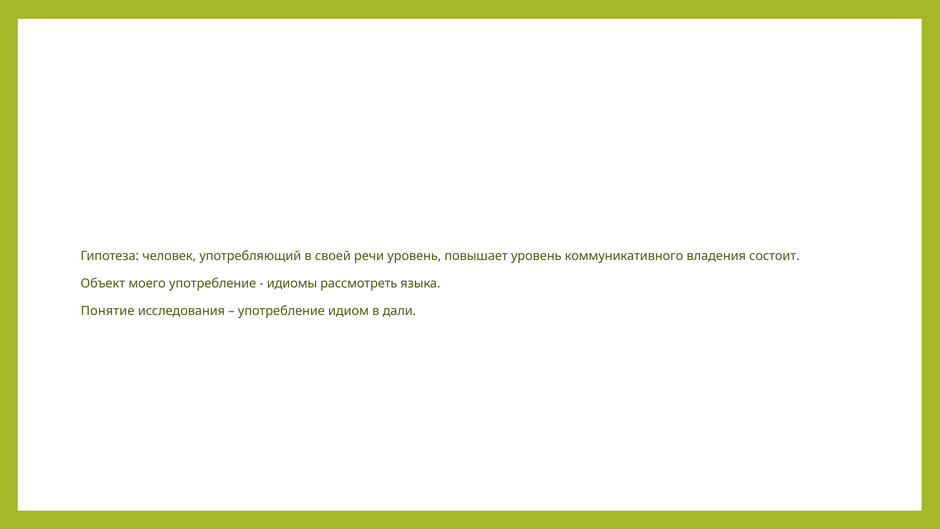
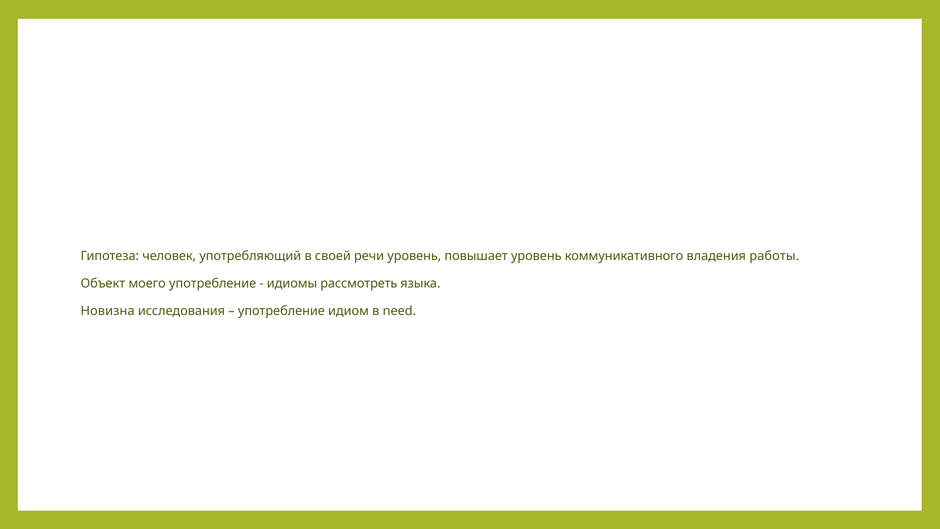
состоит: состоит -> работы
Понятие: Понятие -> Новизна
дали: дали -> need
